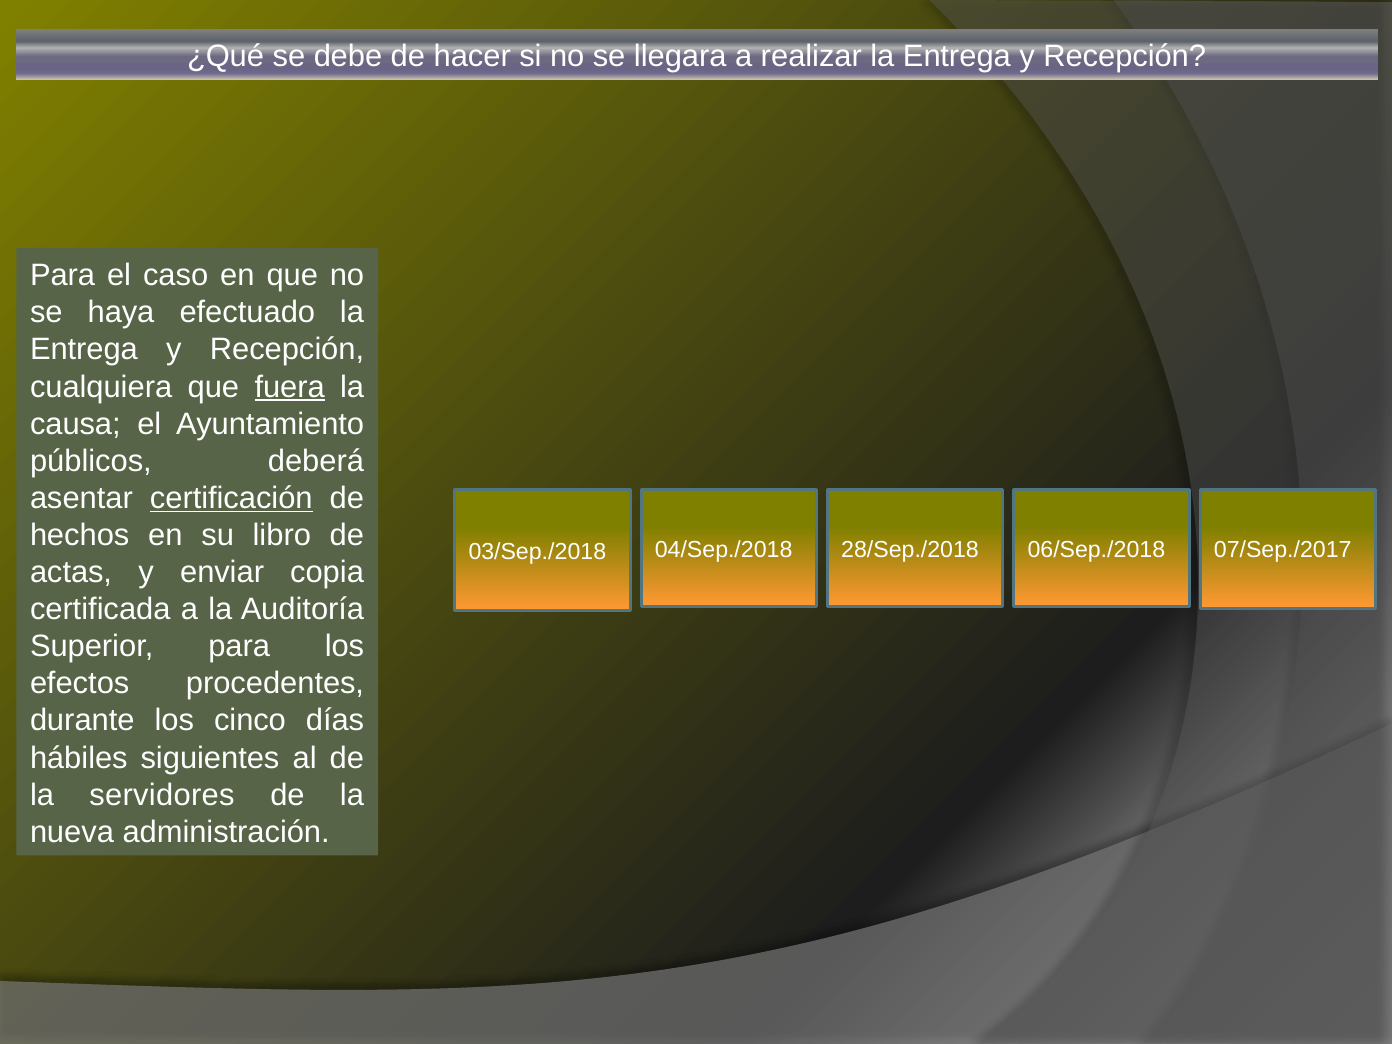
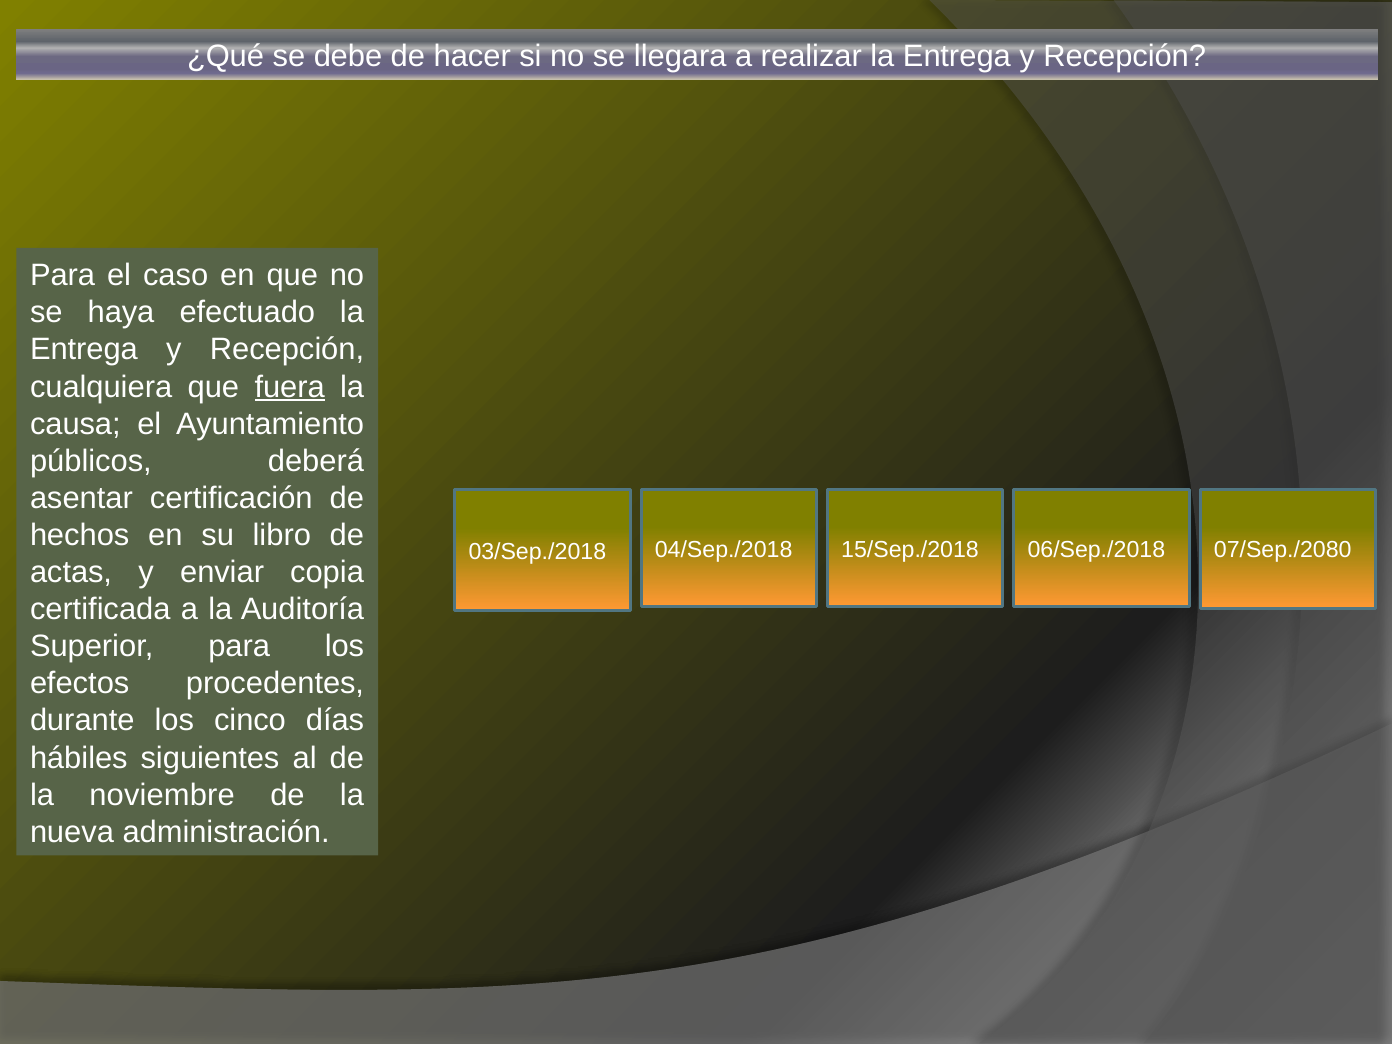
certificación underline: present -> none
28/Sep./2018: 28/Sep./2018 -> 15/Sep./2018
07/Sep./2017: 07/Sep./2017 -> 07/Sep./2080
servidores: servidores -> noviembre
